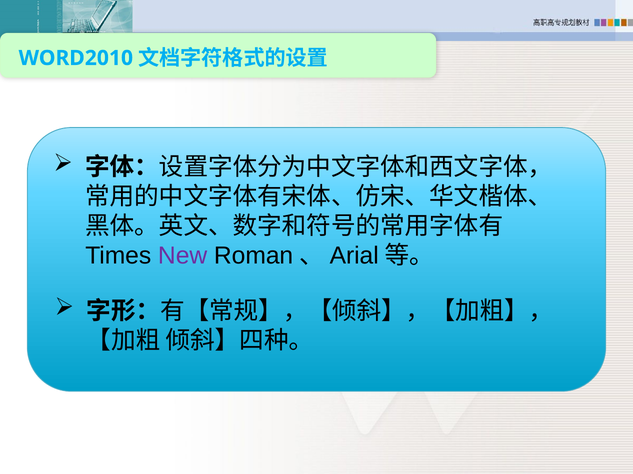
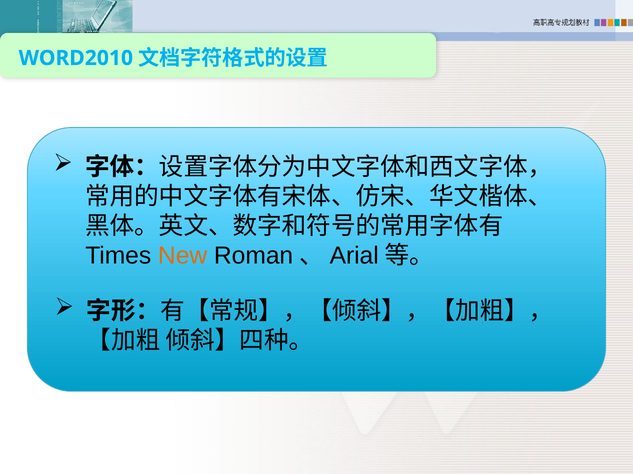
New colour: purple -> orange
